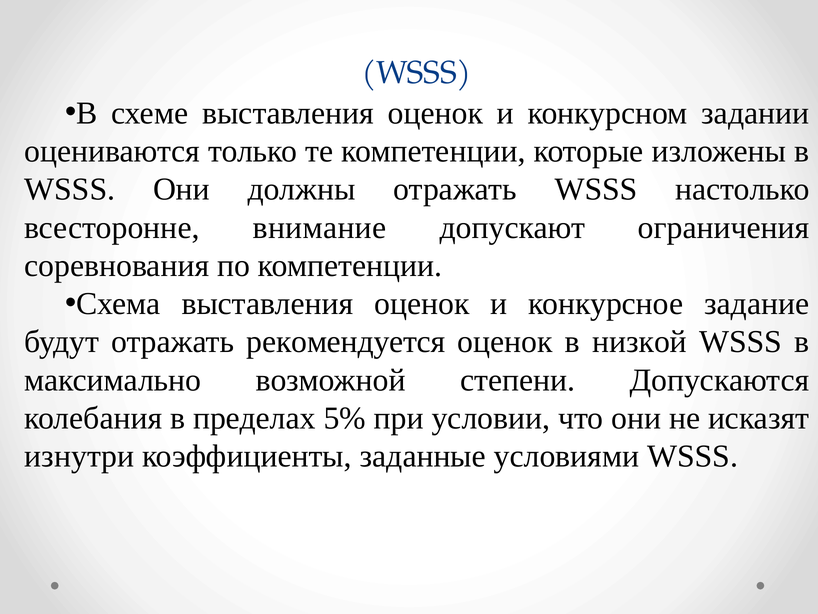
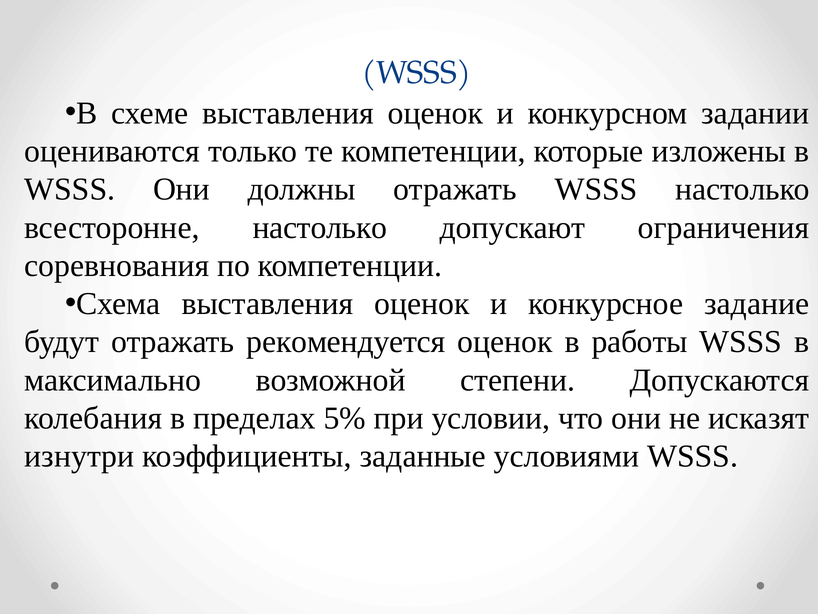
всесторонне внимание: внимание -> настолько
низкой: низкой -> работы
